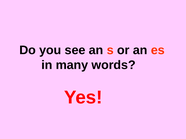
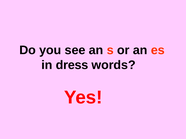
many: many -> dress
